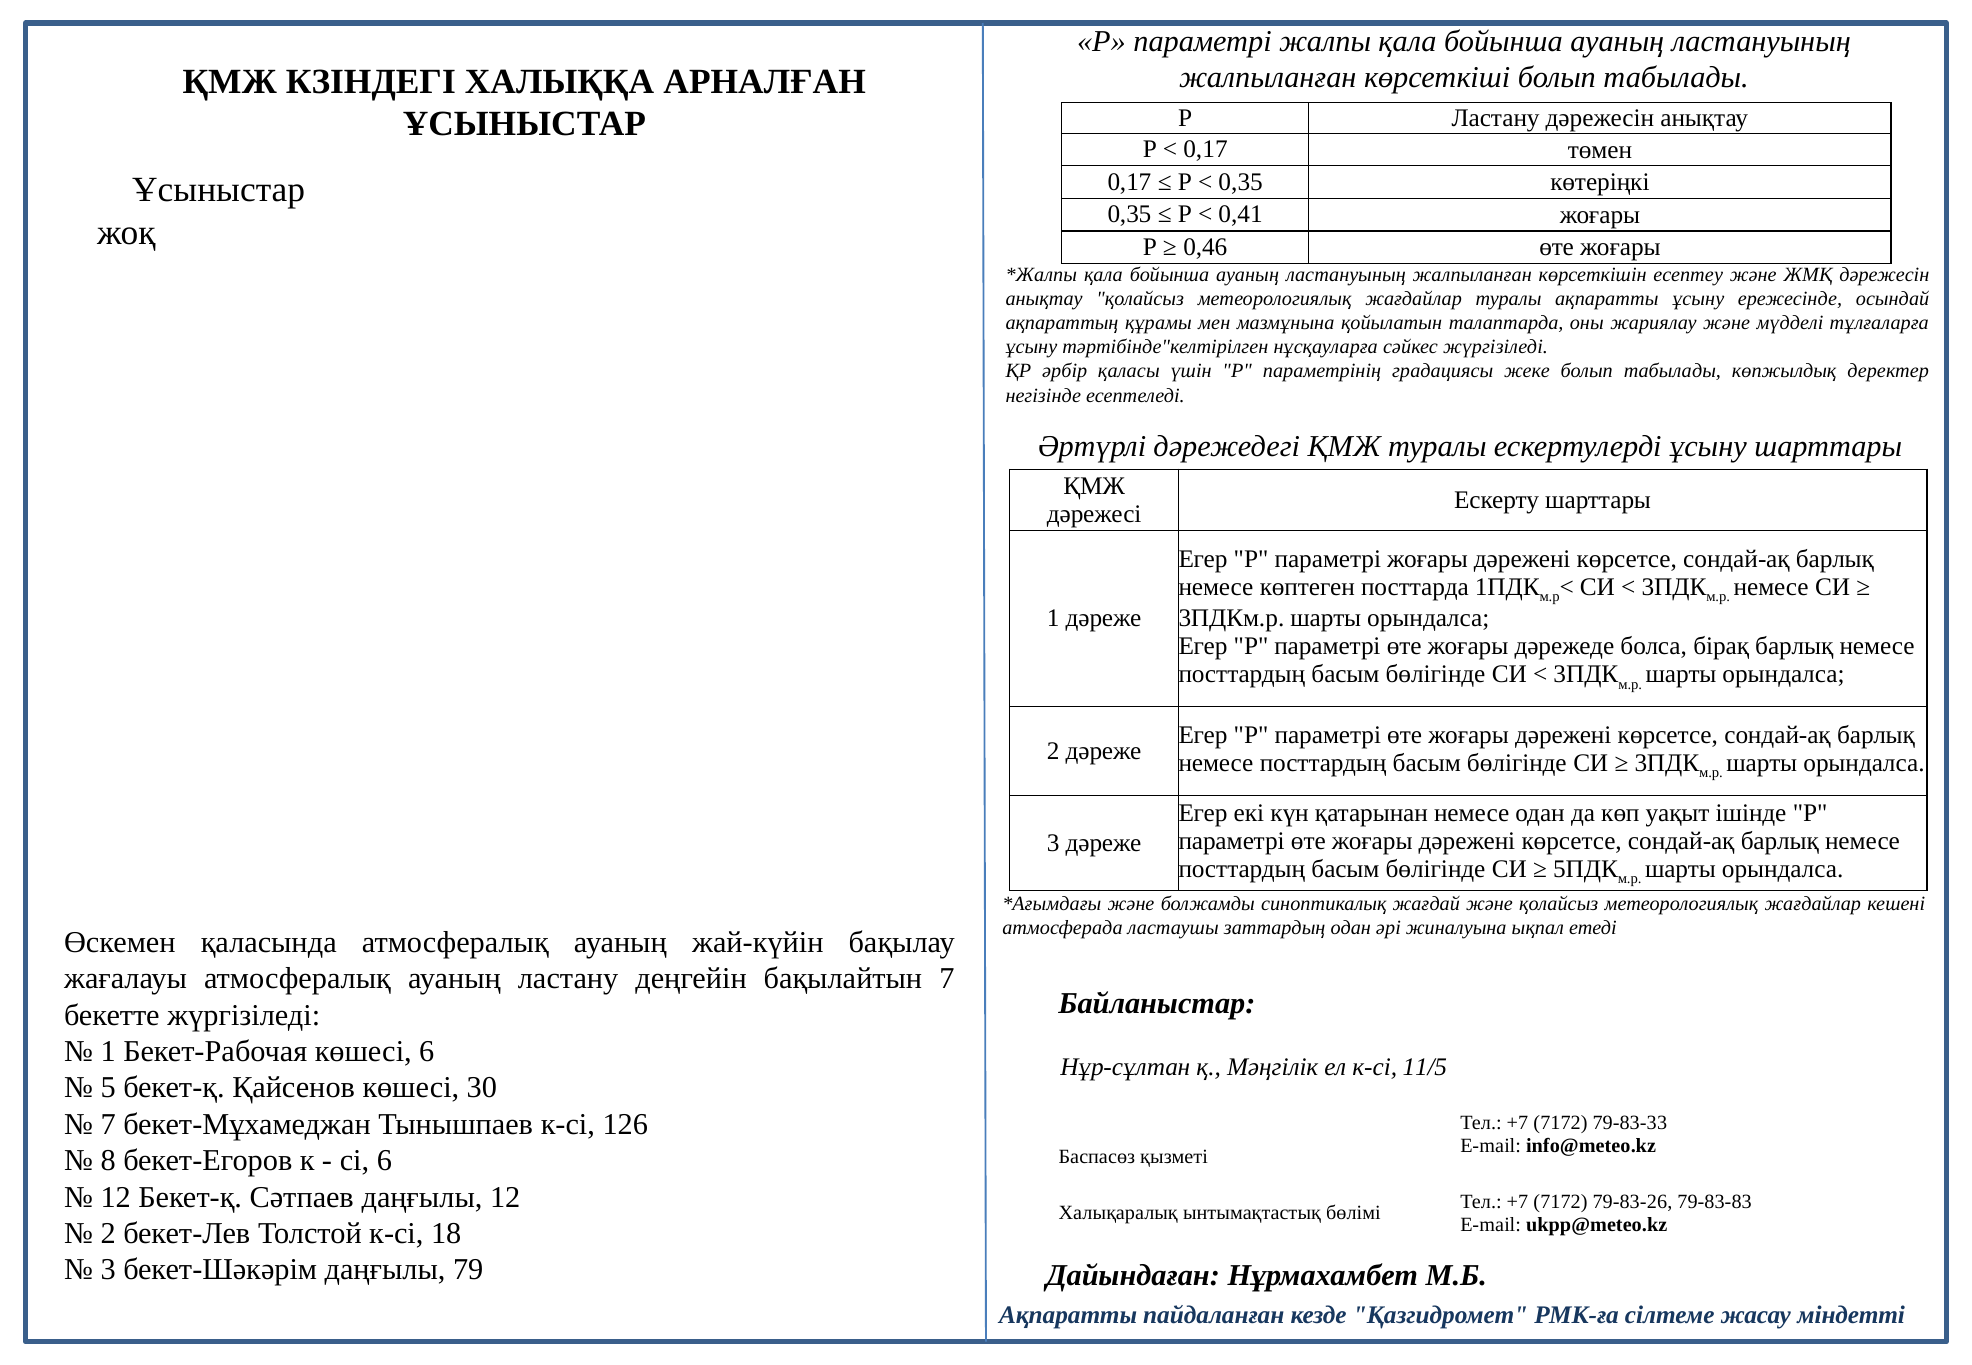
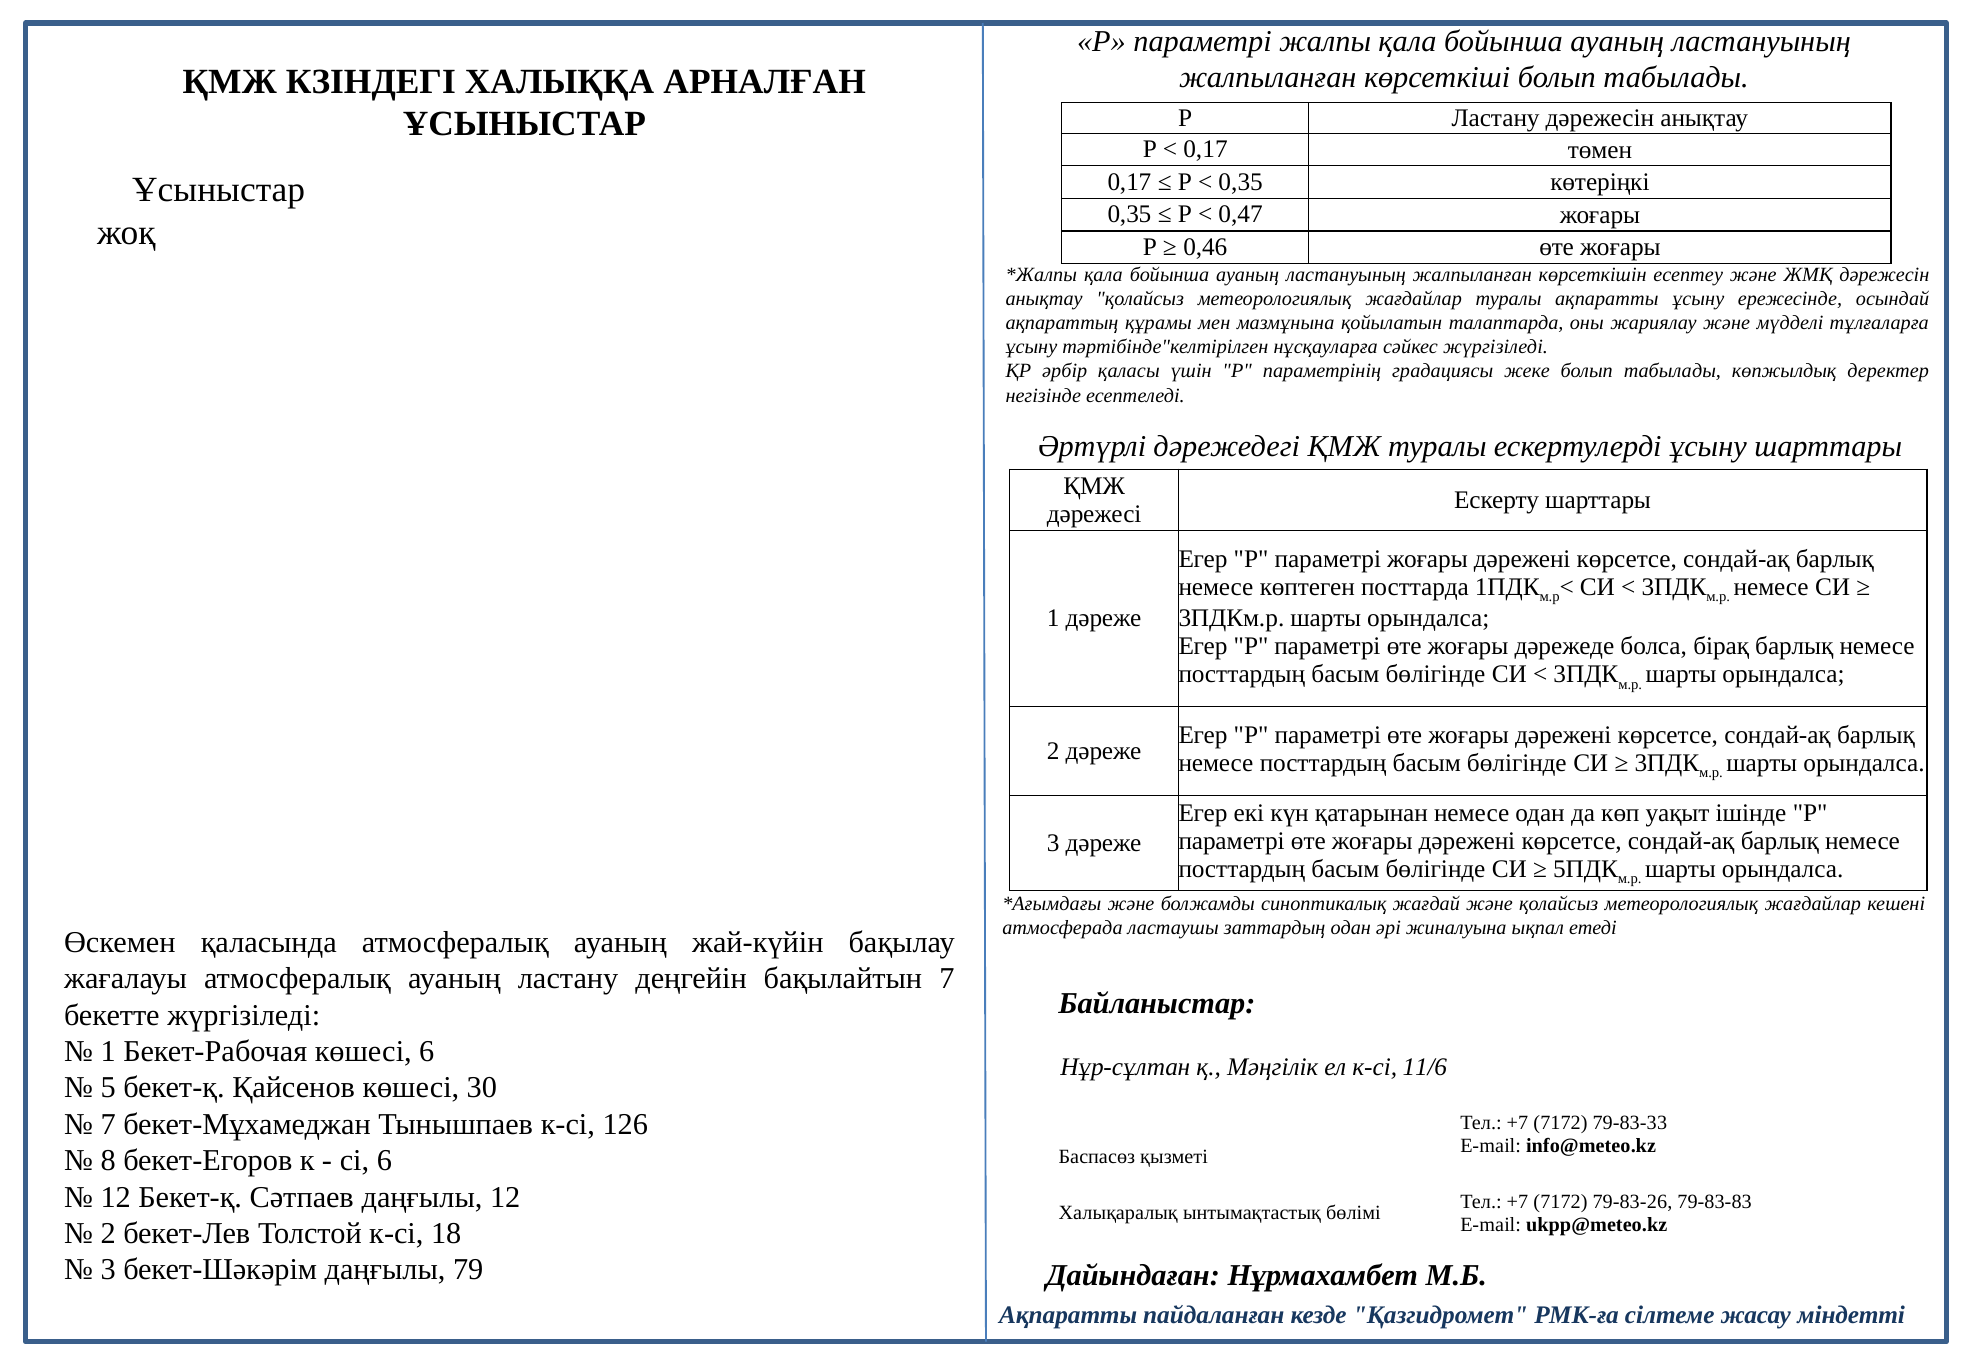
0,41: 0,41 -> 0,47
11/5: 11/5 -> 11/6
